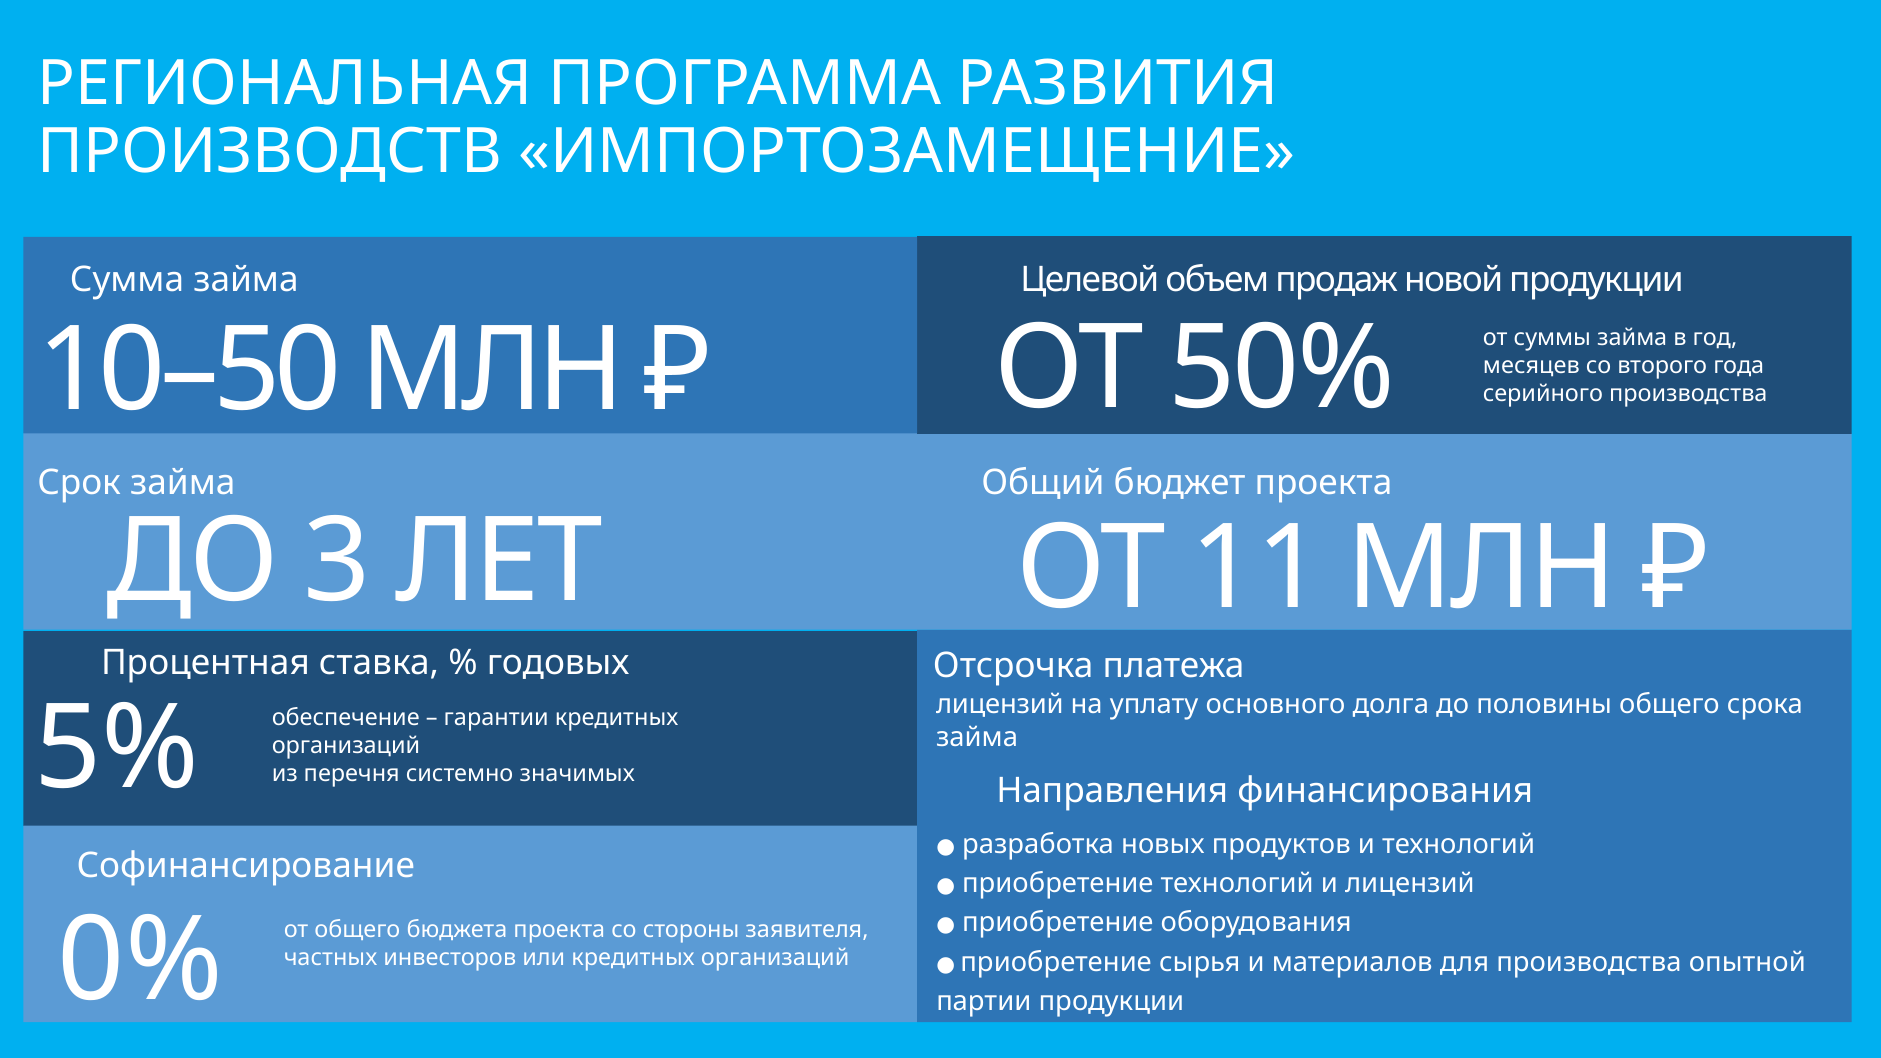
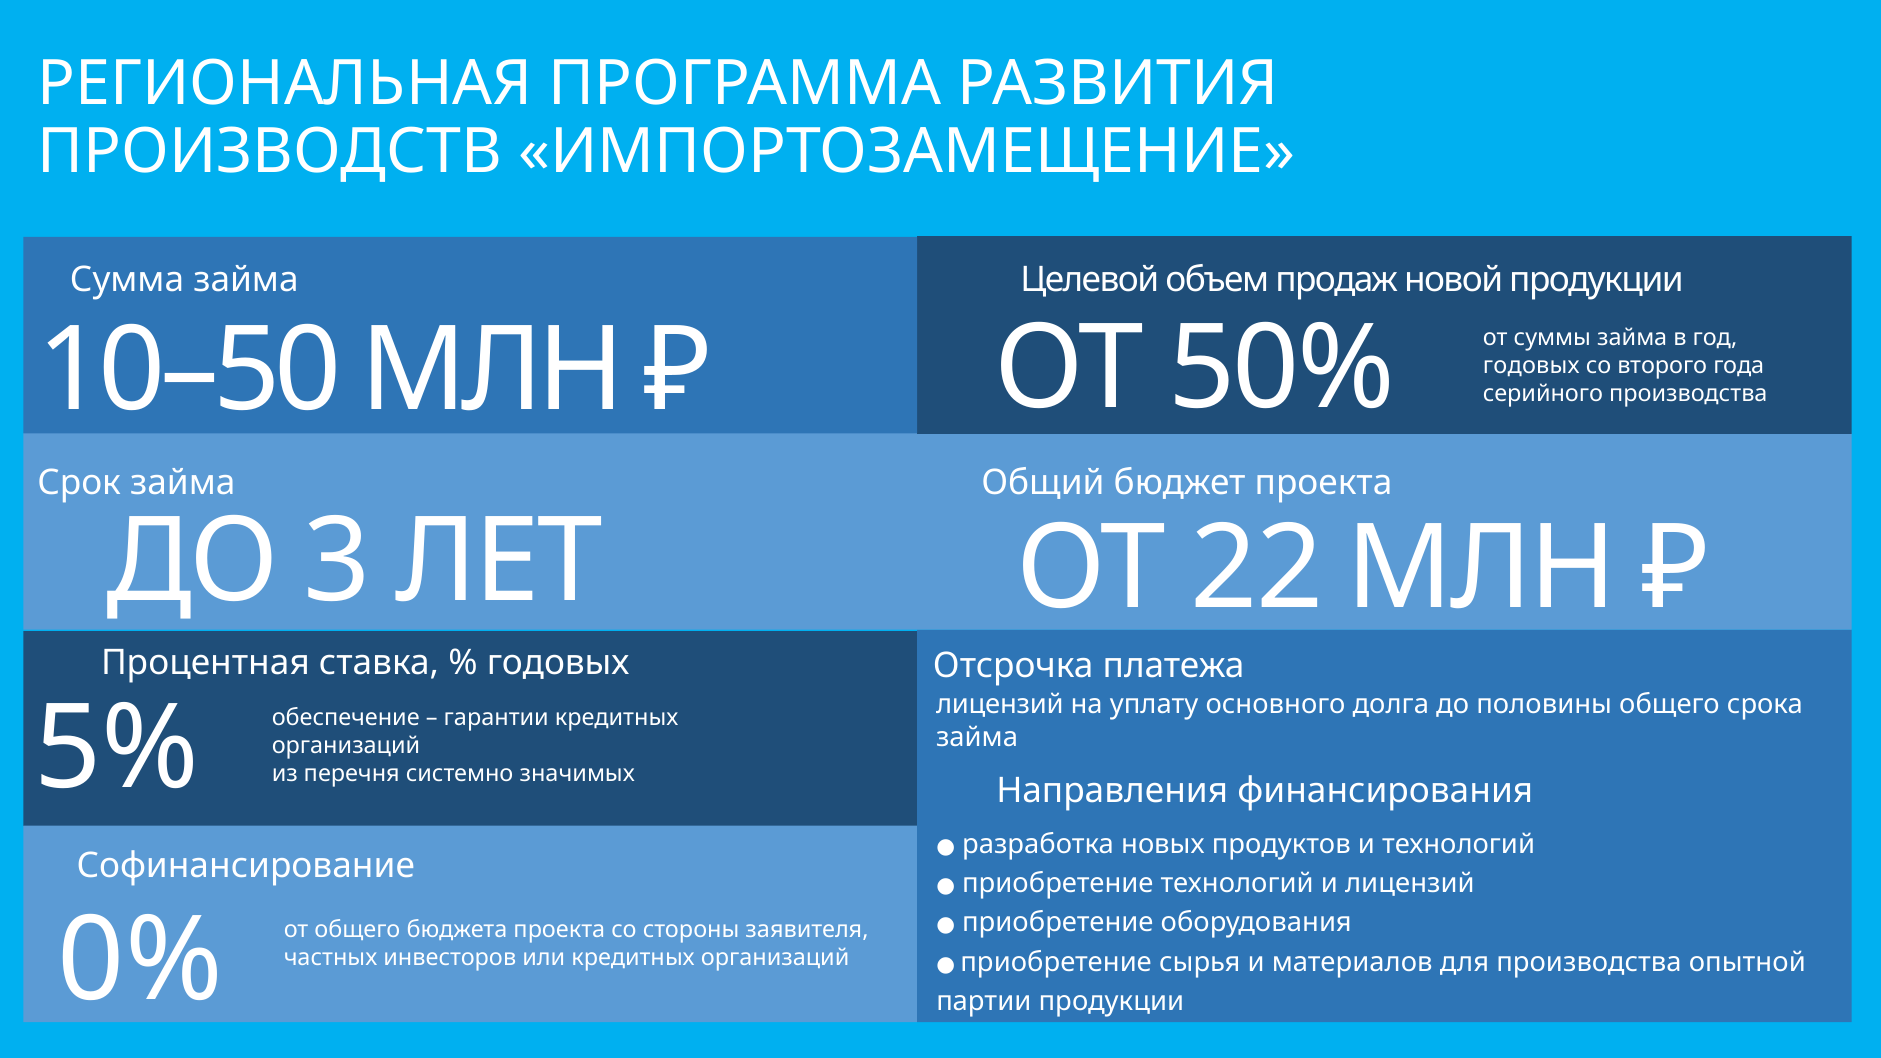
месяцев at (1531, 366): месяцев -> годовых
11: 11 -> 22
